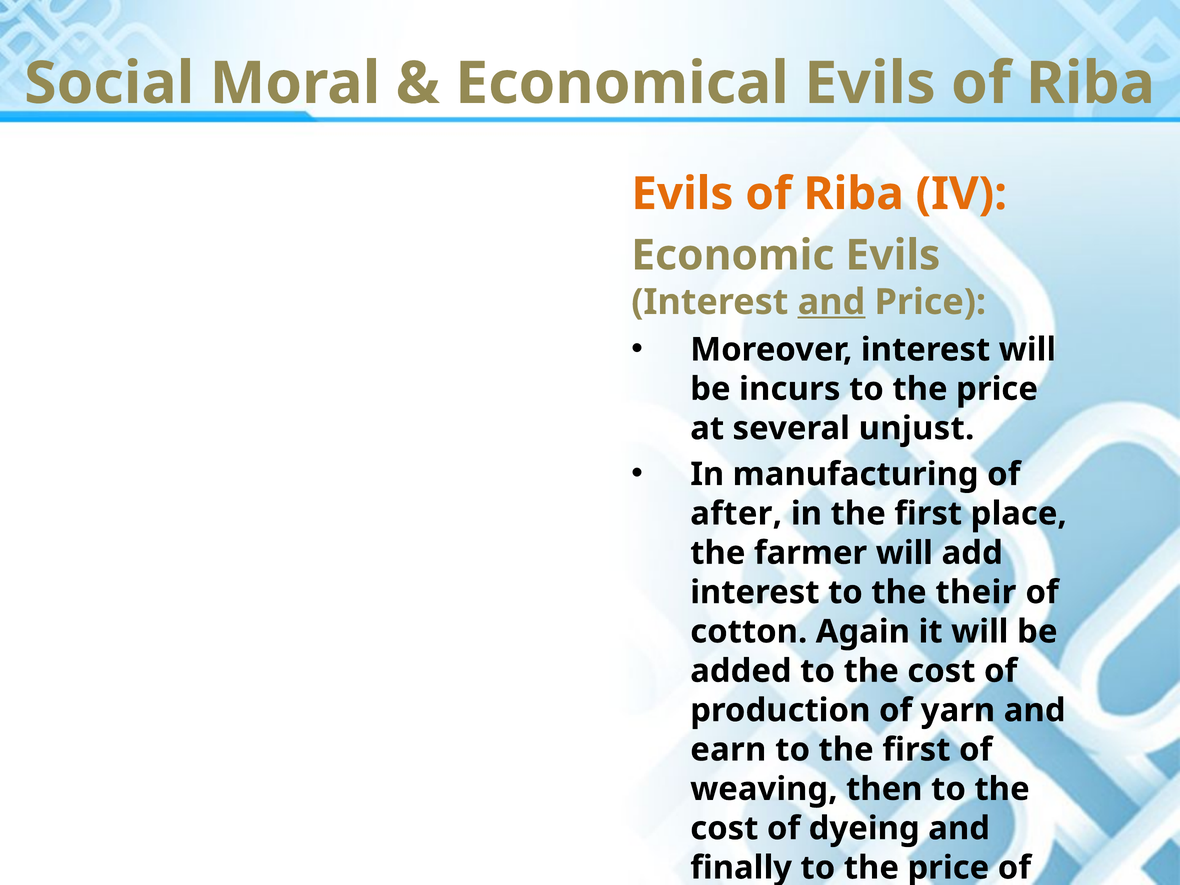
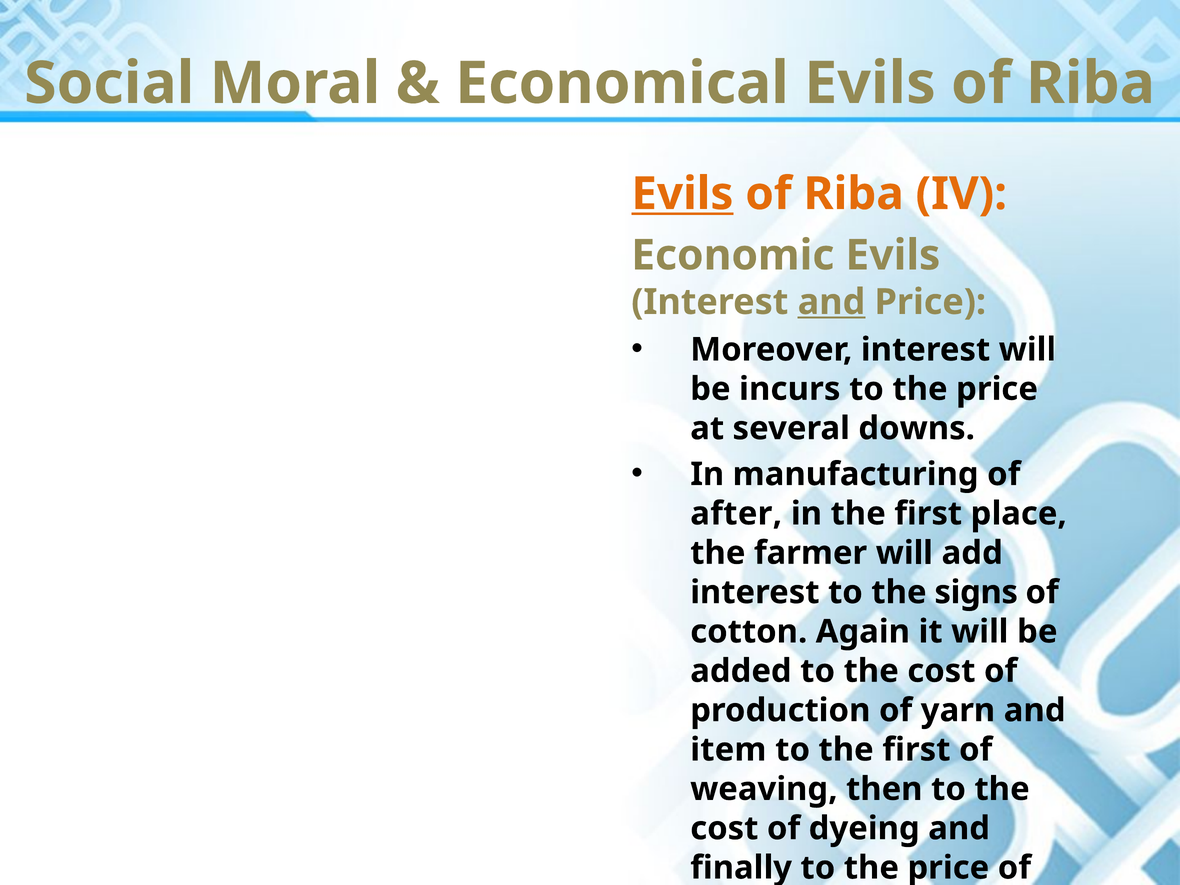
Evils at (682, 194) underline: none -> present
unjust: unjust -> downs
their: their -> signs
earn: earn -> item
